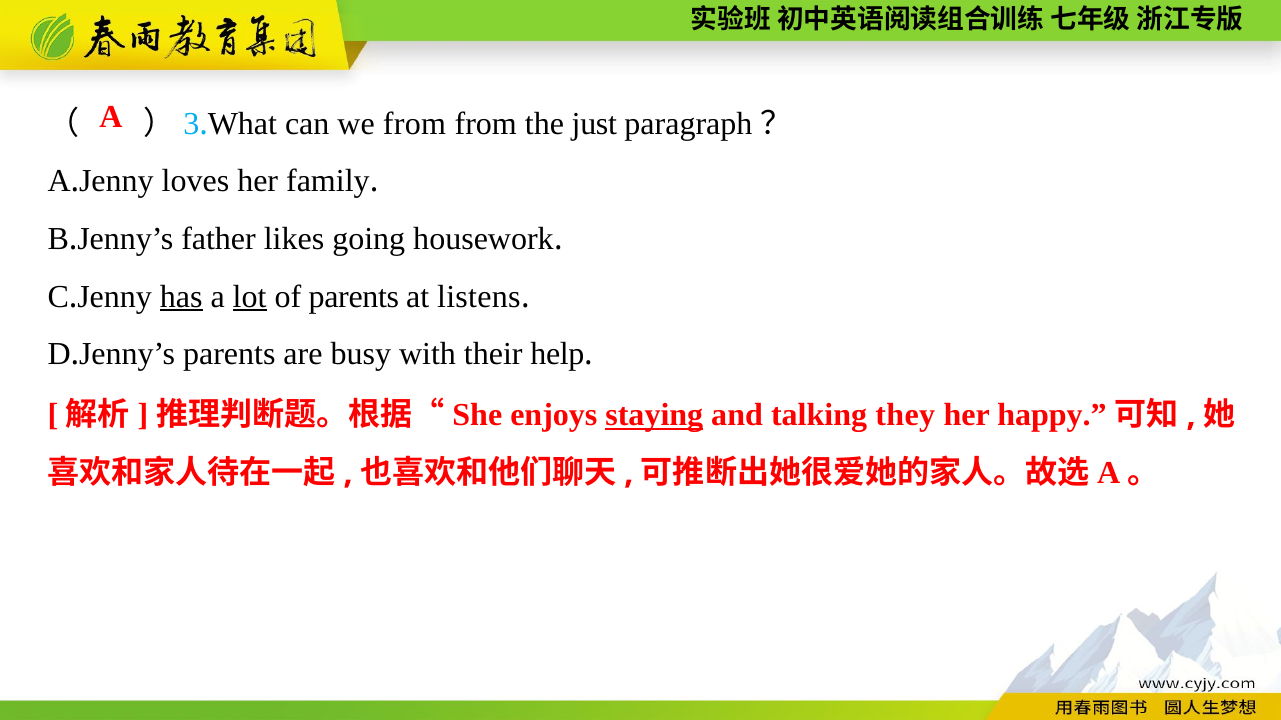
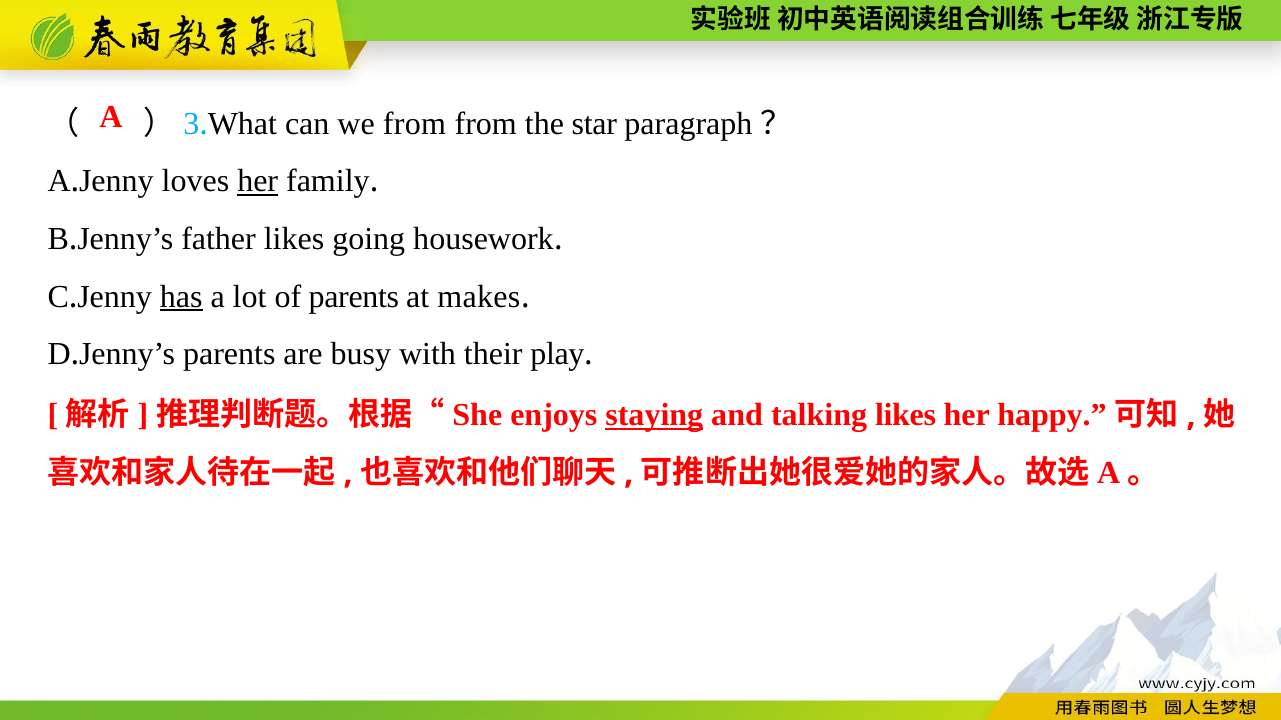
just: just -> star
her at (258, 182) underline: none -> present
lot underline: present -> none
listens: listens -> makes
help: help -> play
talking they: they -> likes
